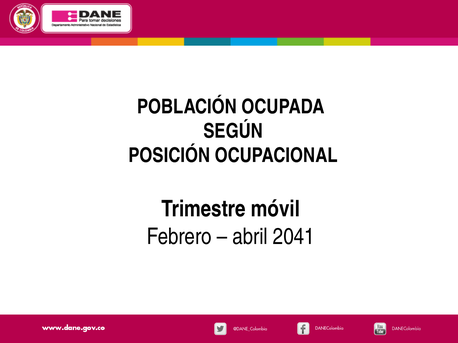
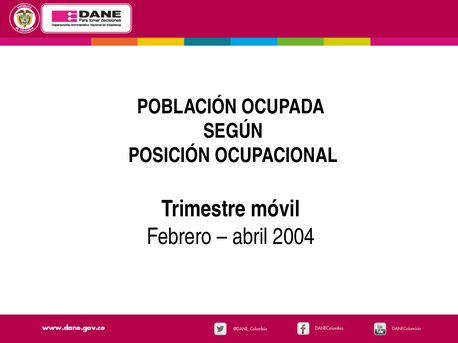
2041: 2041 -> 2004
